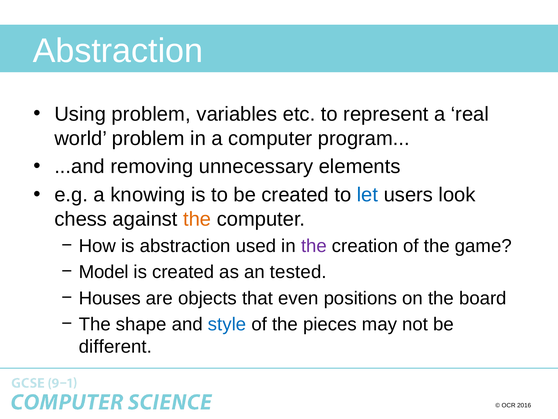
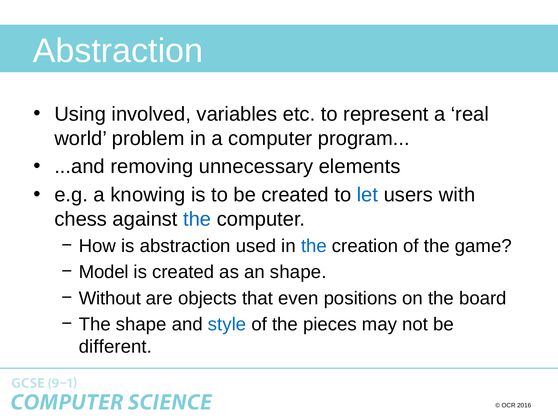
Using problem: problem -> involved
look: look -> with
the at (197, 219) colour: orange -> blue
the at (314, 246) colour: purple -> blue
an tested: tested -> shape
Houses: Houses -> Without
